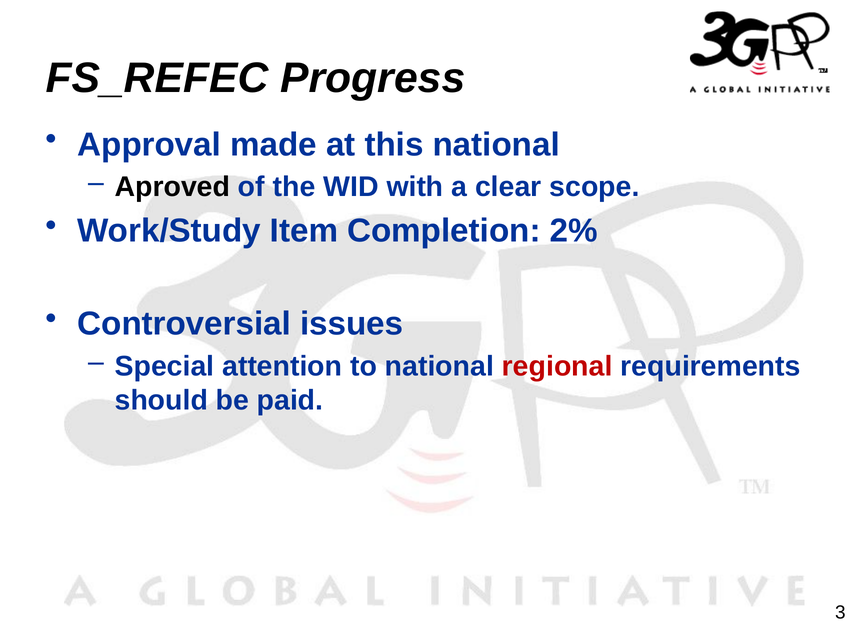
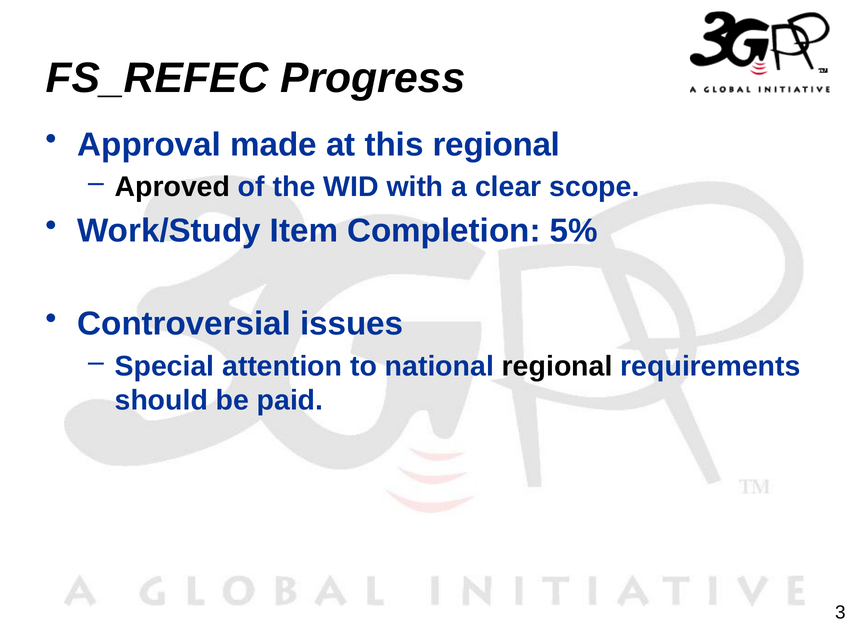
this national: national -> regional
2%: 2% -> 5%
regional at (557, 367) colour: red -> black
